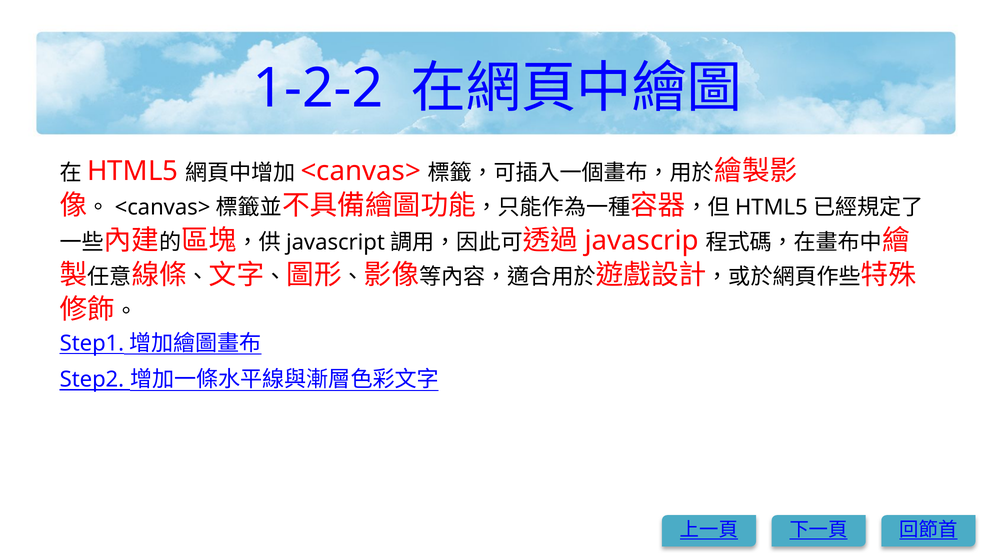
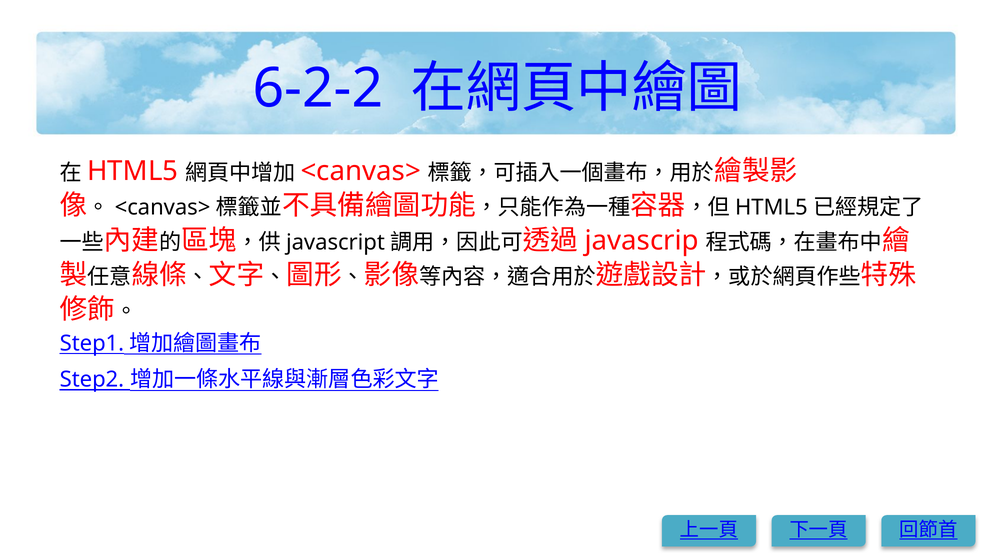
1-2-2: 1-2-2 -> 6-2-2
